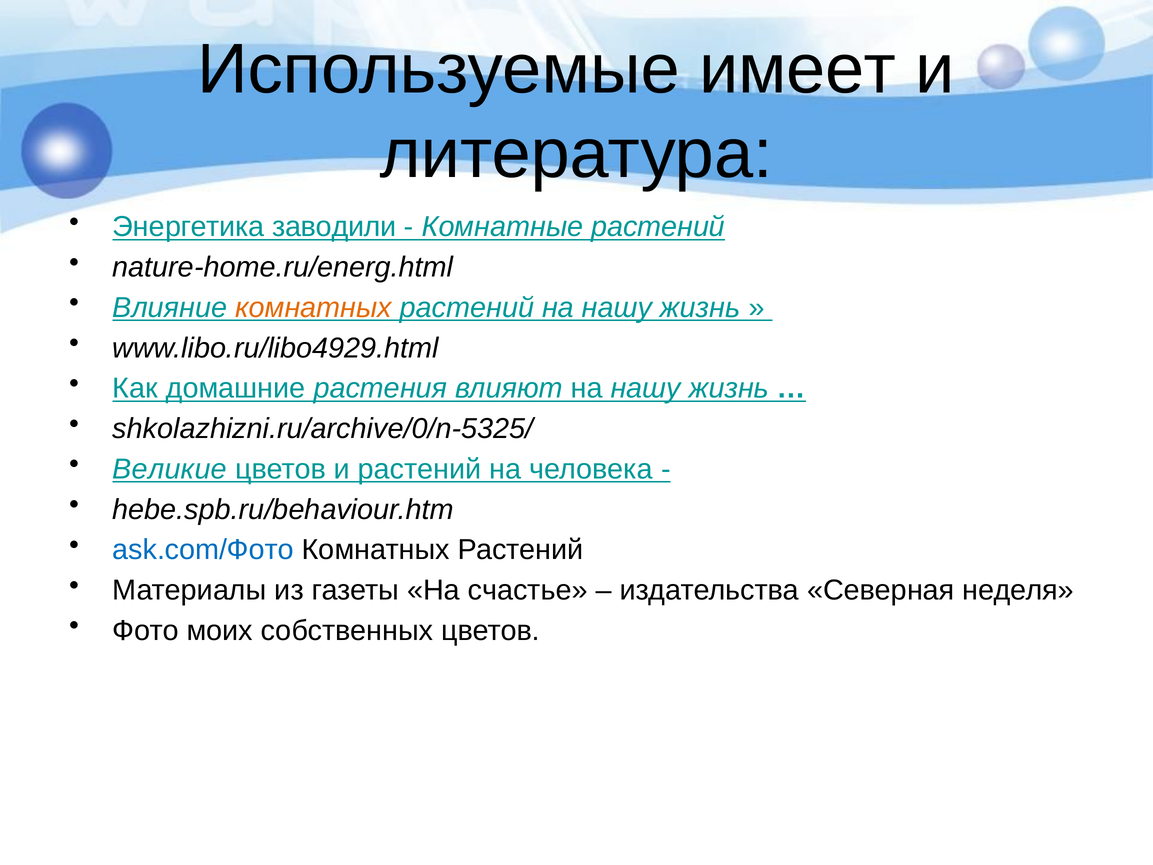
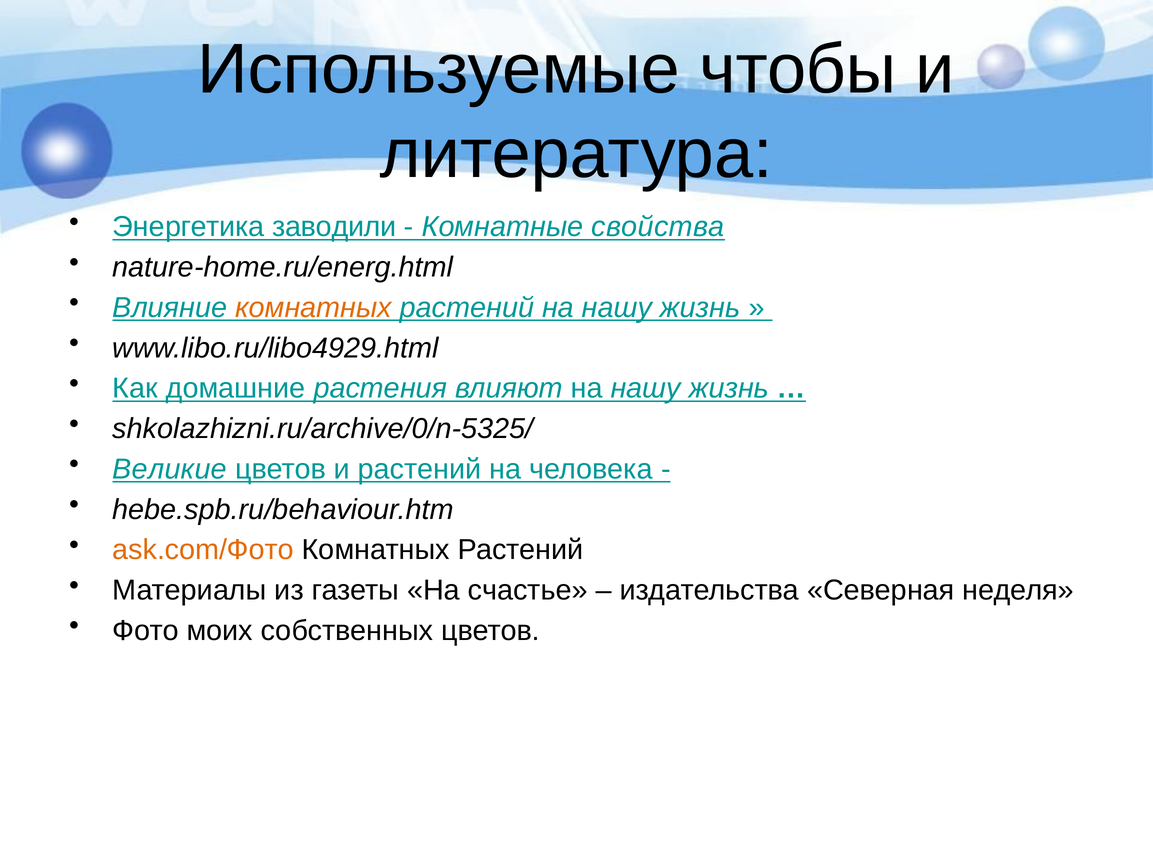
имеет: имеет -> чтобы
Комнатные растений: растений -> свойства
ask.com/Фото colour: blue -> orange
